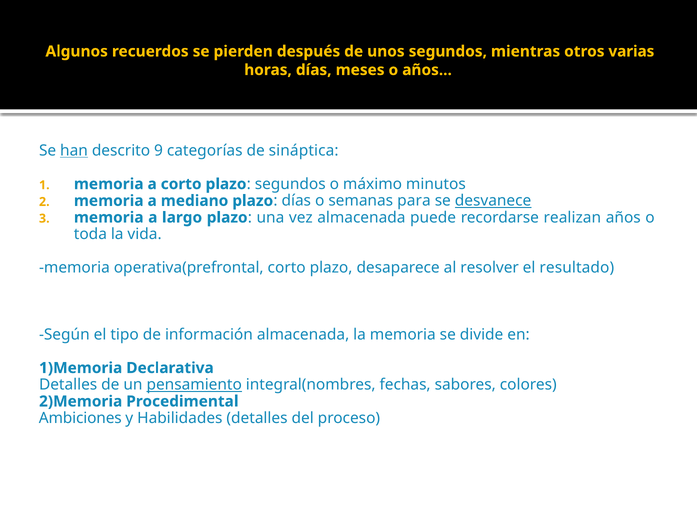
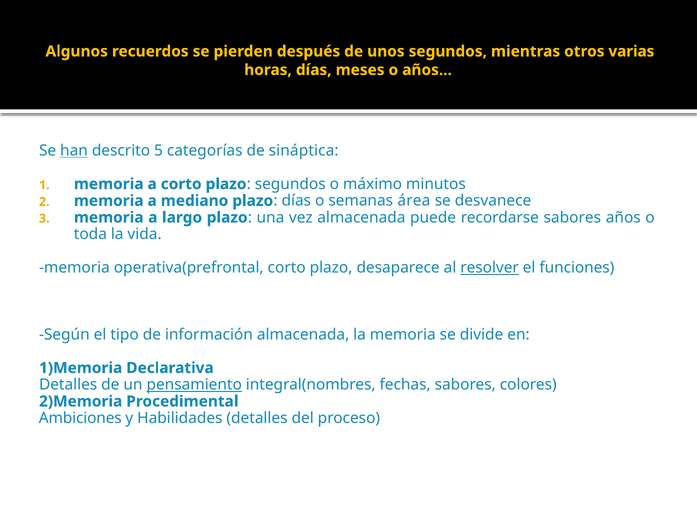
9: 9 -> 5
para: para -> área
desvanece underline: present -> none
recordarse realizan: realizan -> sabores
resolver underline: none -> present
resultado: resultado -> funciones
